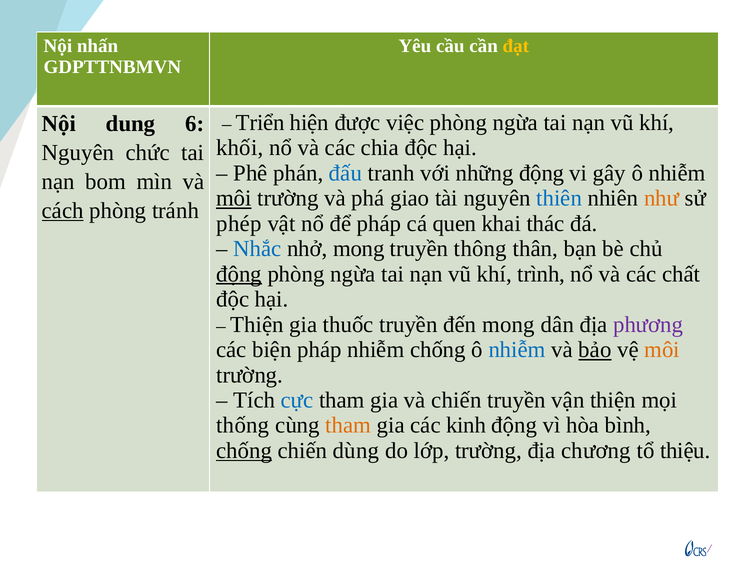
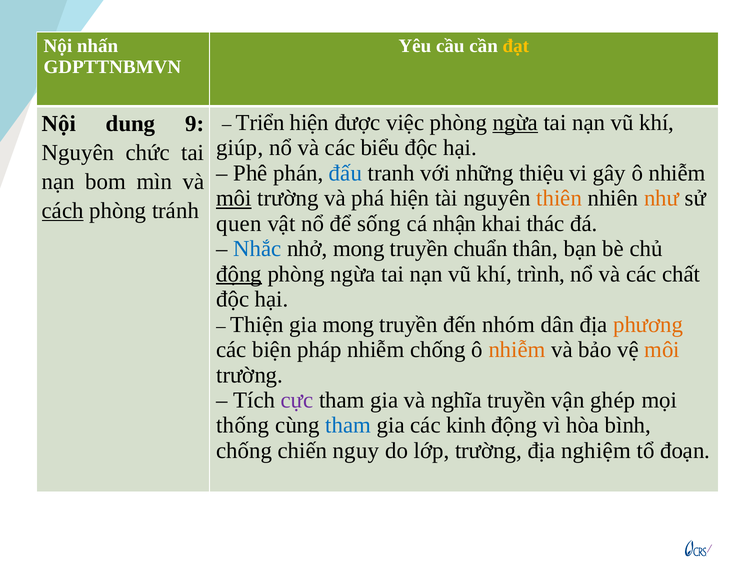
6: 6 -> 9
ngừa at (515, 123) underline: none -> present
khối: khối -> giúp
chia: chia -> biểu
những động: động -> thiệu
phá giao: giao -> hiện
thiên colour: blue -> orange
phép: phép -> quen
để pháp: pháp -> sống
quen: quen -> nhận
thông: thông -> chuẩn
gia thuốc: thuốc -> mong
đến mong: mong -> nhóm
phương colour: purple -> orange
nhiễm at (517, 350) colour: blue -> orange
bảo underline: present -> none
cực colour: blue -> purple
và chiến: chiến -> nghĩa
vận thiện: thiện -> ghép
tham at (348, 425) colour: orange -> blue
chống at (244, 451) underline: present -> none
dùng: dùng -> nguy
chương: chương -> nghiệm
thiệu: thiệu -> đoạn
